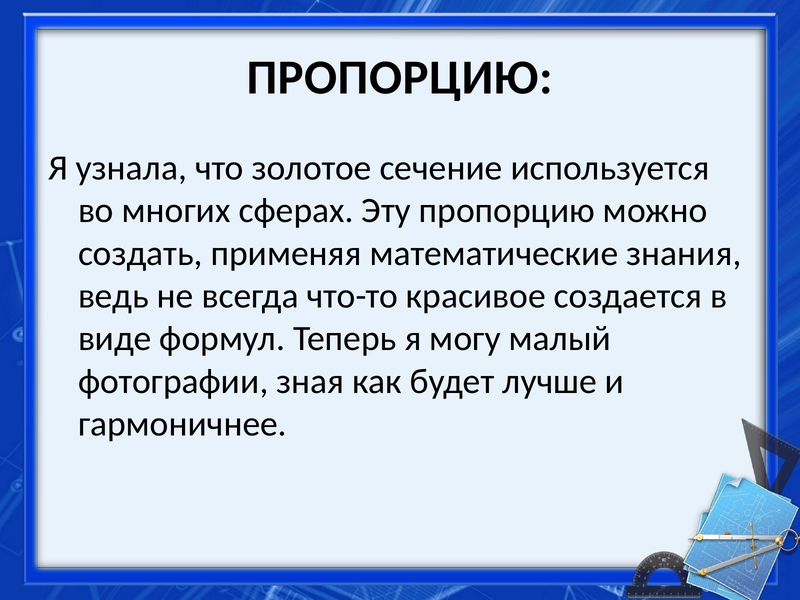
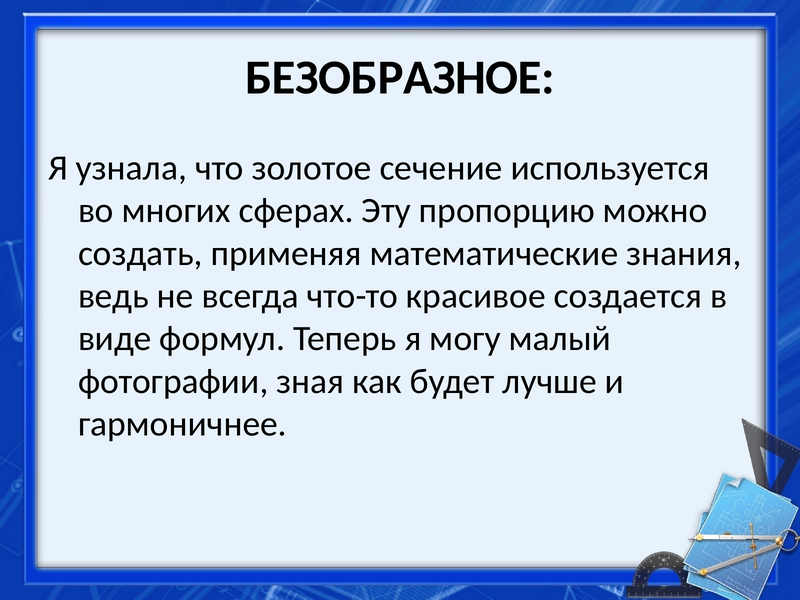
ПРОПОРЦИЮ at (400, 77): ПРОПОРЦИЮ -> БЕЗОБРАЗНОЕ
